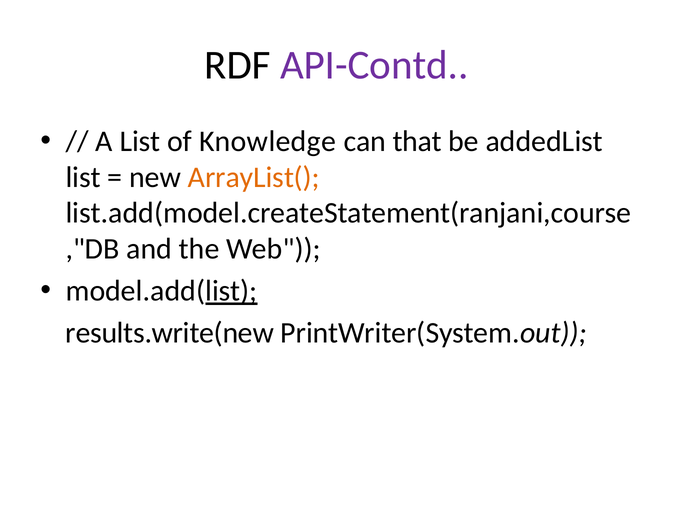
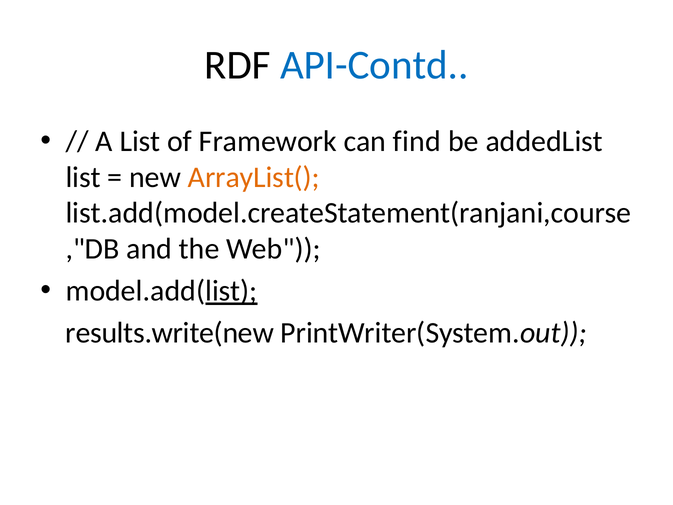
API-Contd colour: purple -> blue
Knowledge: Knowledge -> Framework
that: that -> find
